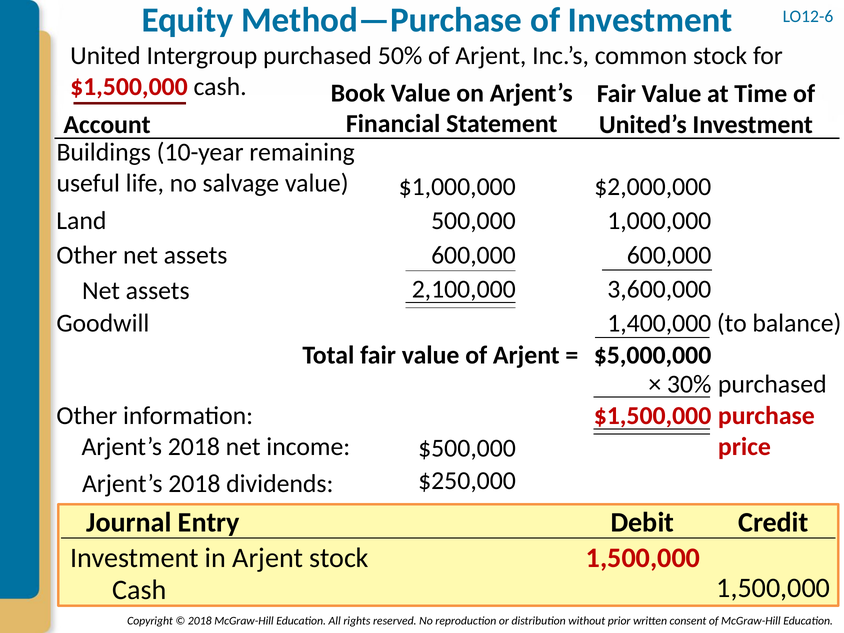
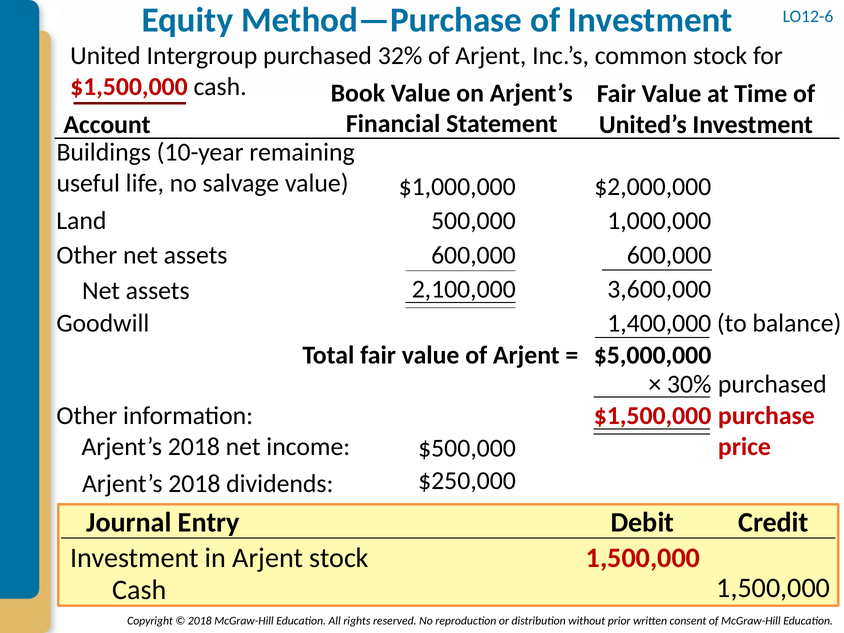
50%: 50% -> 32%
